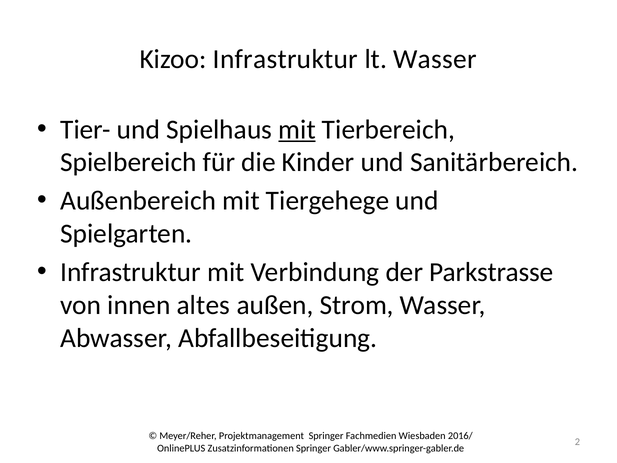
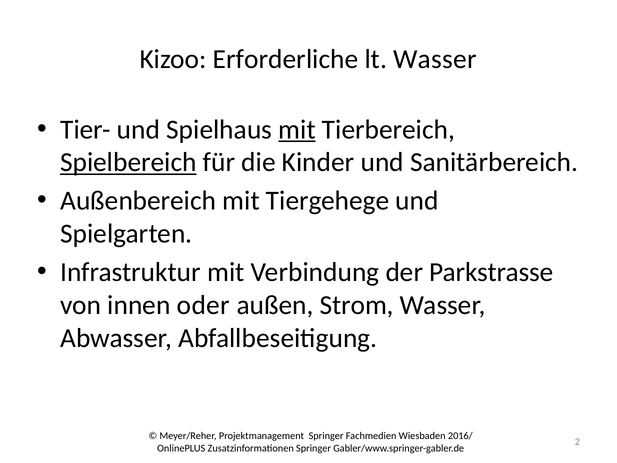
Kizoo Infrastruktur: Infrastruktur -> Erforderliche
Spielbereich underline: none -> present
altes: altes -> oder
